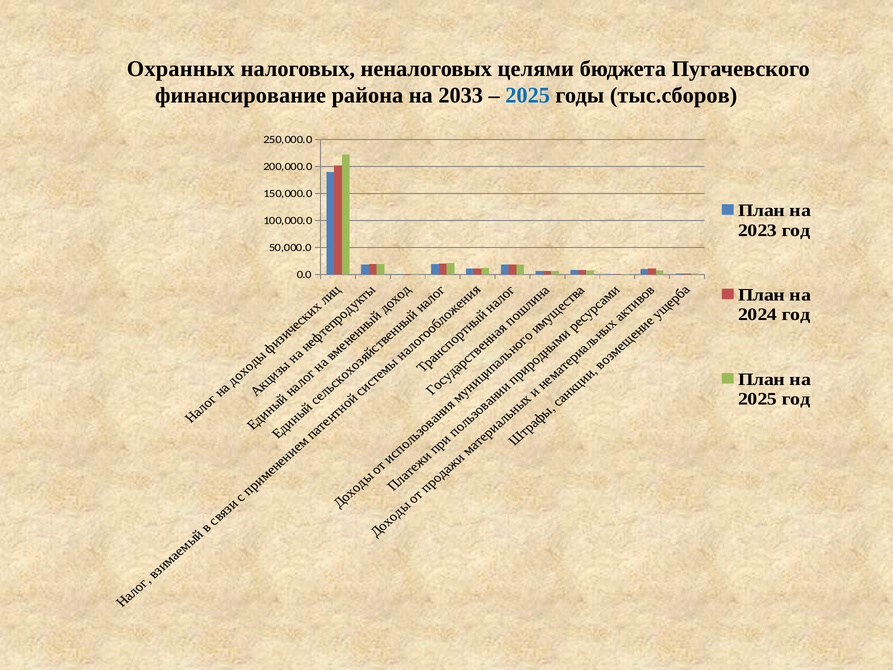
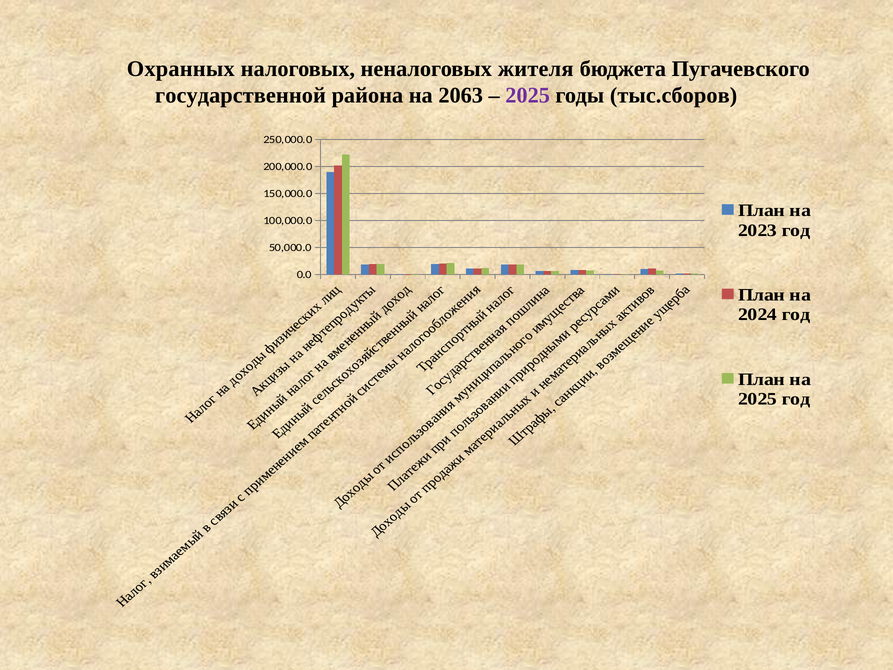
целями: целями -> жителя
финансирование: финансирование -> государственной
2033: 2033 -> 2063
2025 at (528, 95) colour: blue -> purple
